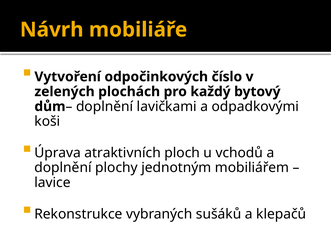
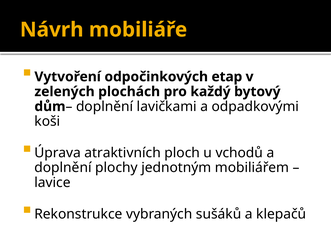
číslo: číslo -> etap
